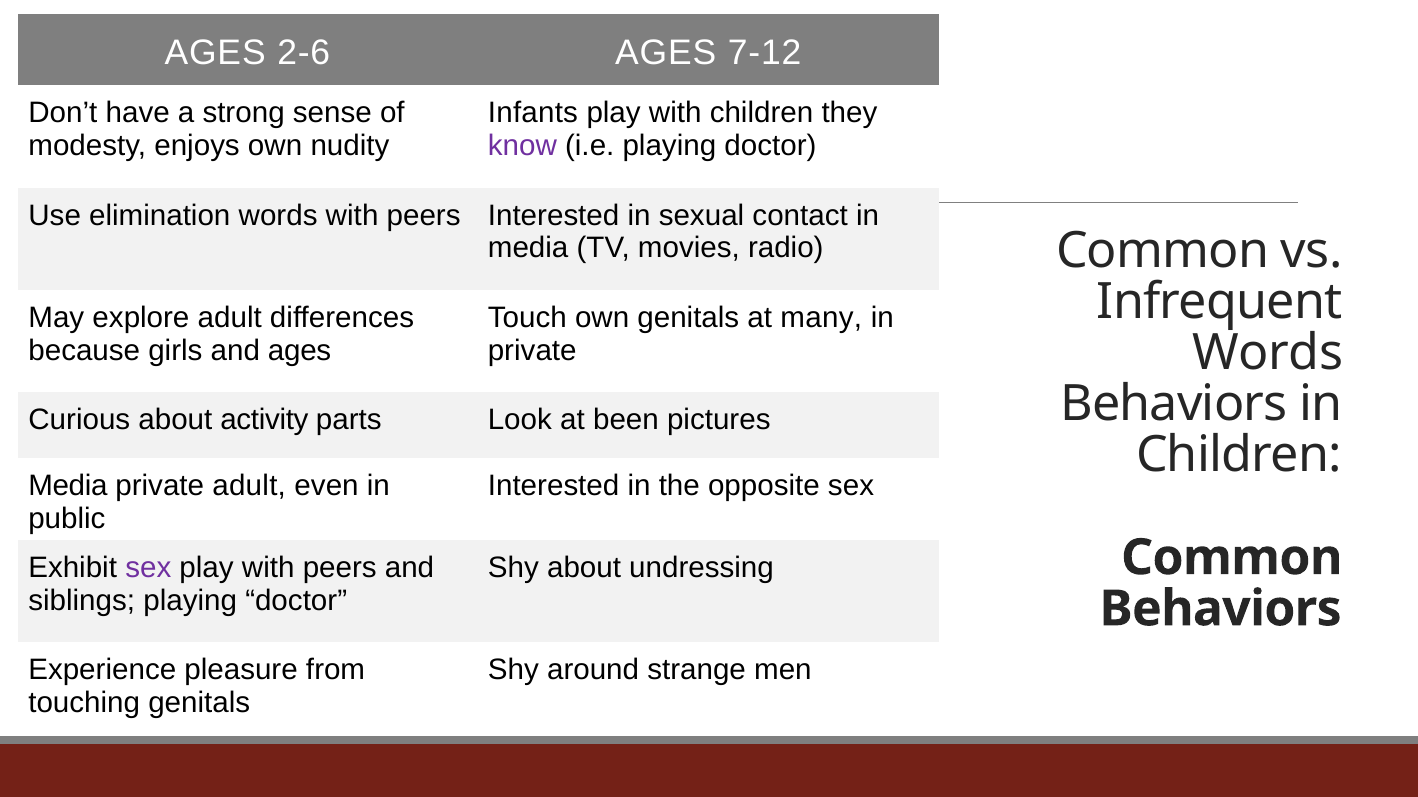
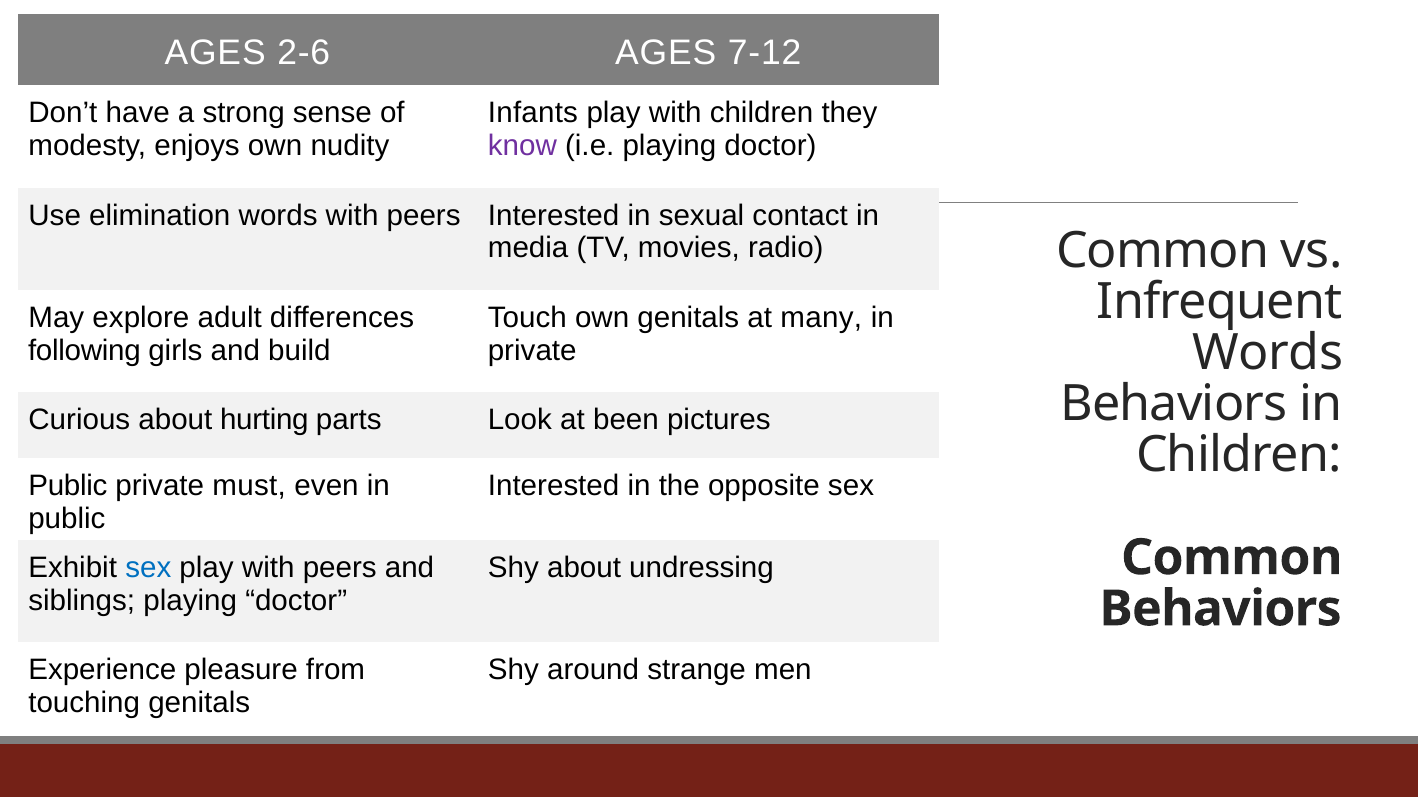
because: because -> following
and ages: ages -> build
activity: activity -> hurting
Media at (68, 486): Media -> Public
private adult: adult -> must
sex at (148, 568) colour: purple -> blue
